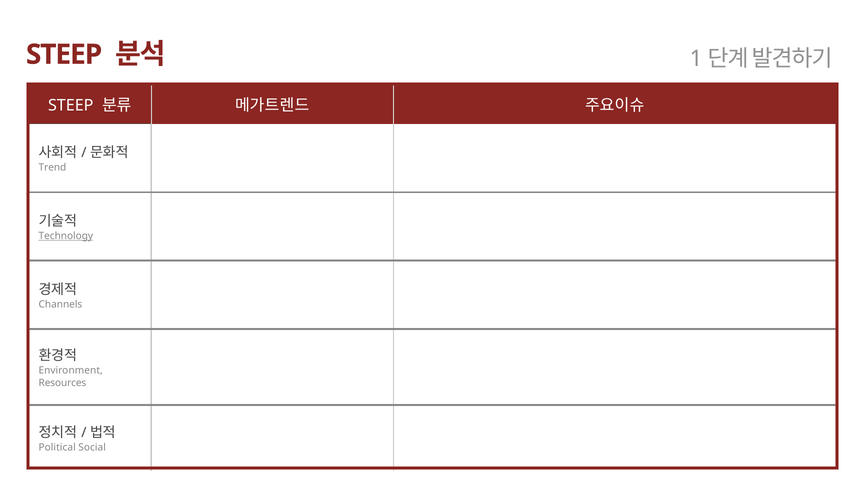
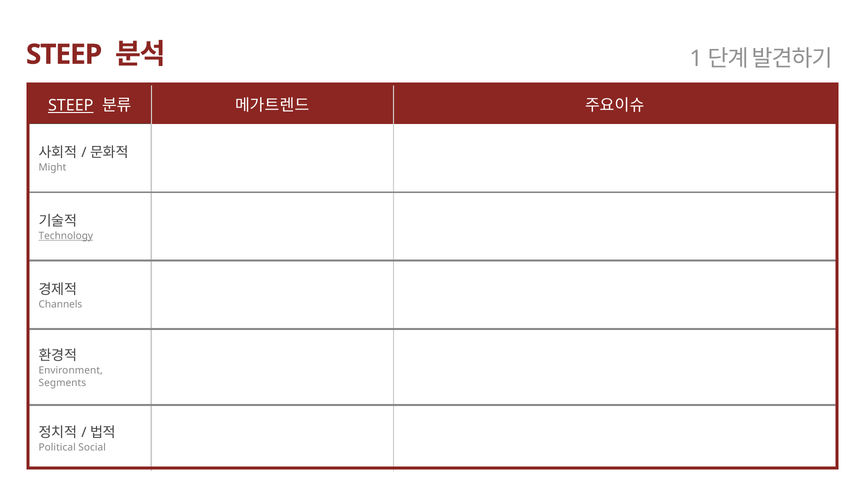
STEEP at (71, 106) underline: none -> present
Trend: Trend -> Might
Resources: Resources -> Segments
